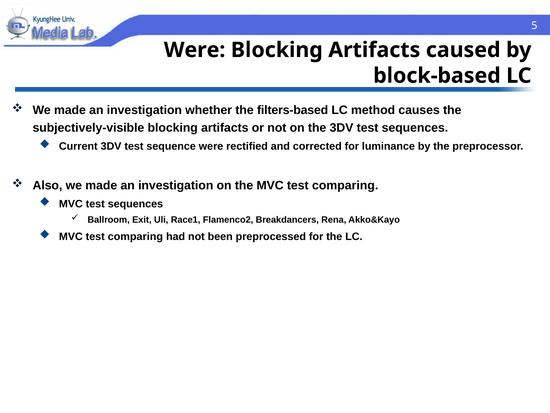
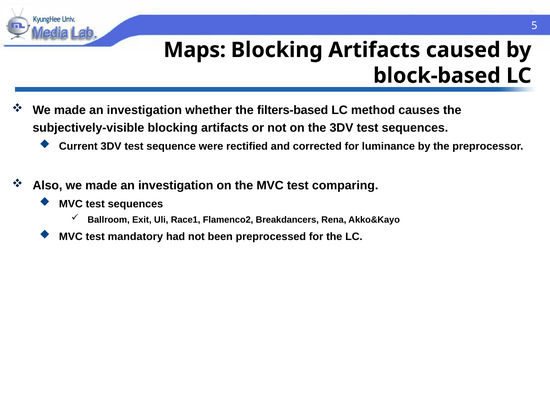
Were at (195, 50): Were -> Maps
comparing at (135, 236): comparing -> mandatory
